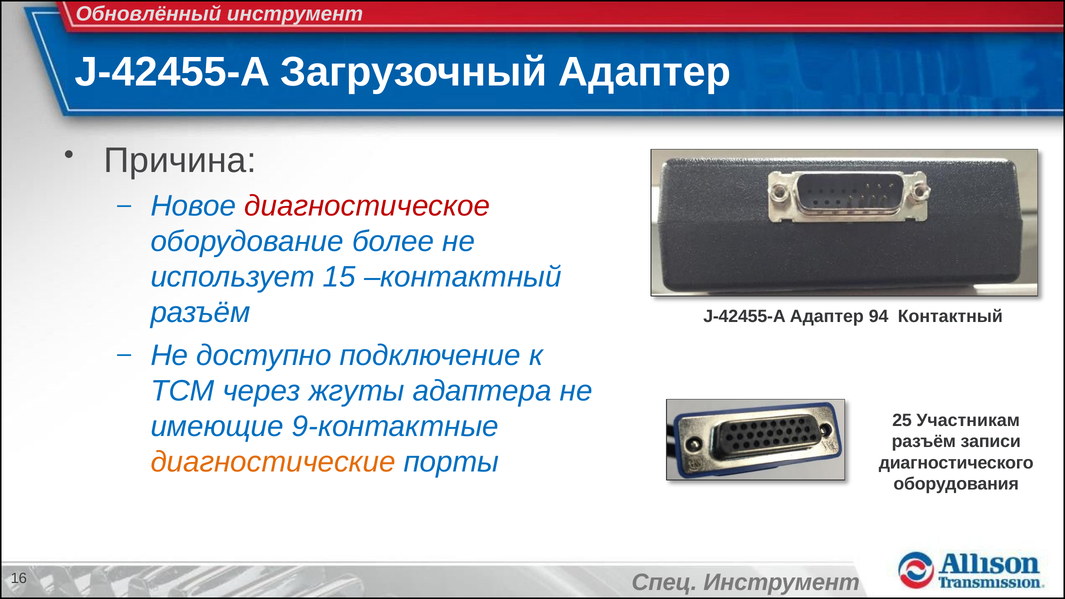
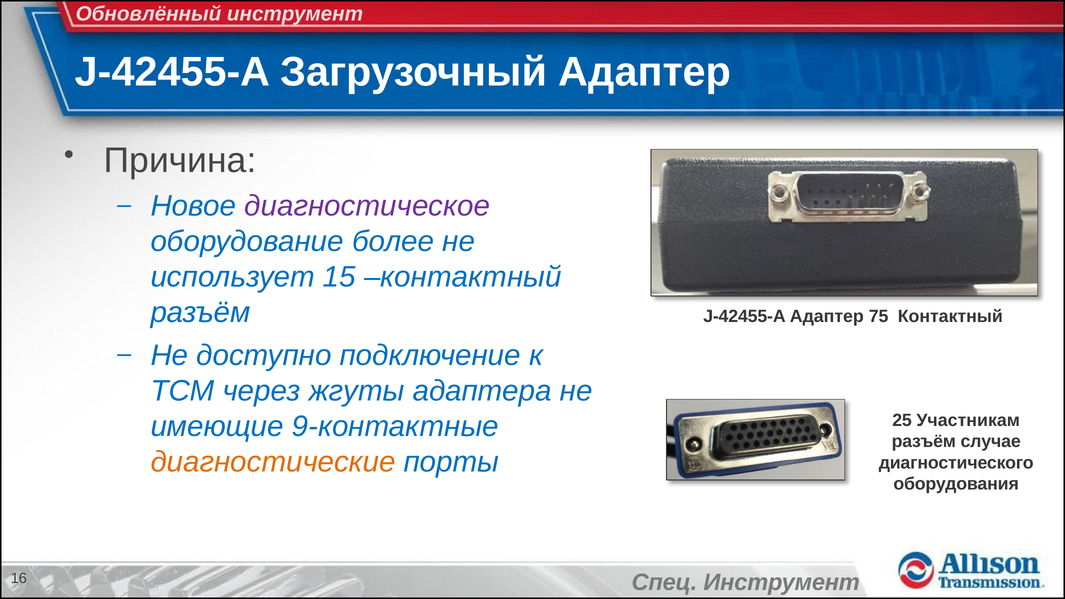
диагностическое colour: red -> purple
94: 94 -> 75
записи: записи -> случае
